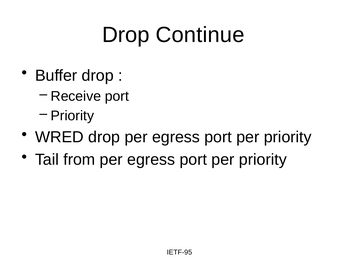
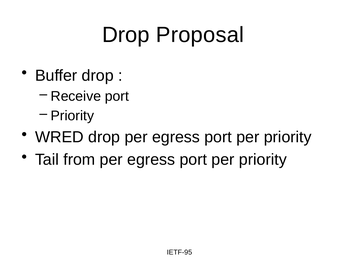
Continue: Continue -> Proposal
